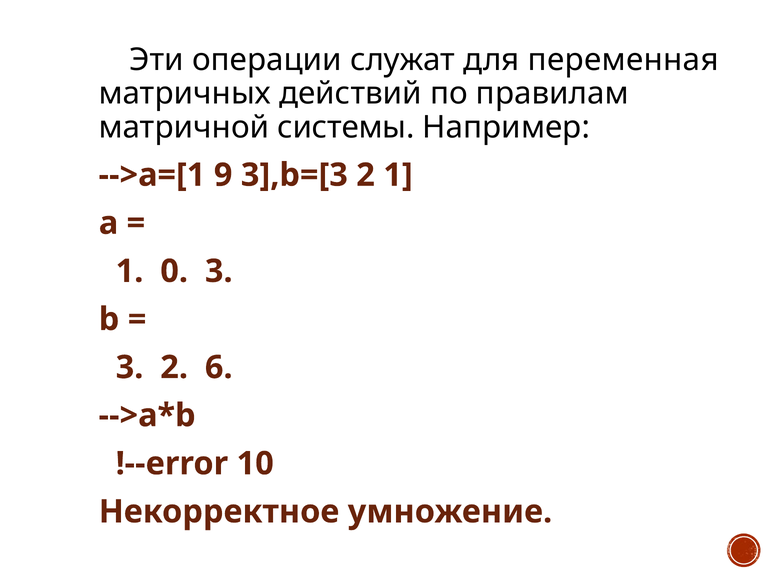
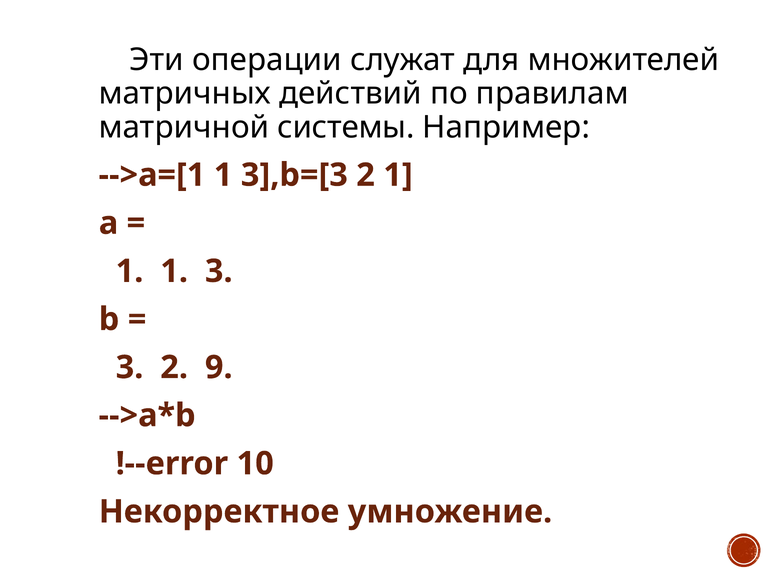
переменная: переменная -> множителей
-->a=[1 9: 9 -> 1
1 0: 0 -> 1
6: 6 -> 9
